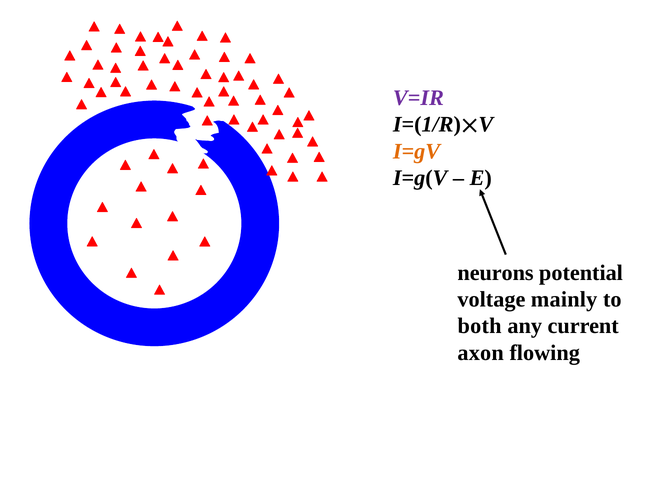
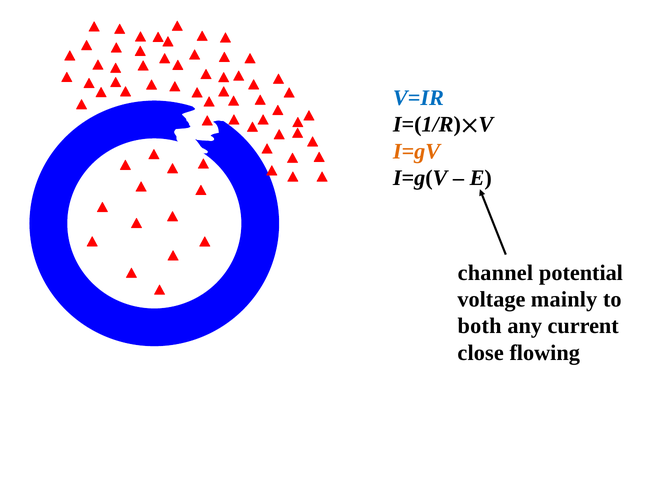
V=IR colour: purple -> blue
neurons: neurons -> channel
axon: axon -> close
